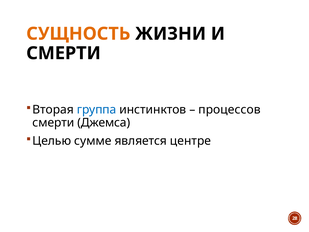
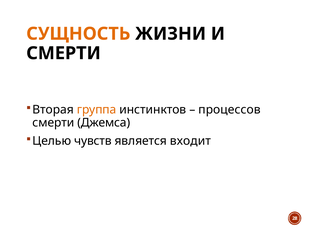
группа colour: blue -> orange
сумме: сумме -> чувств
центре: центре -> входит
